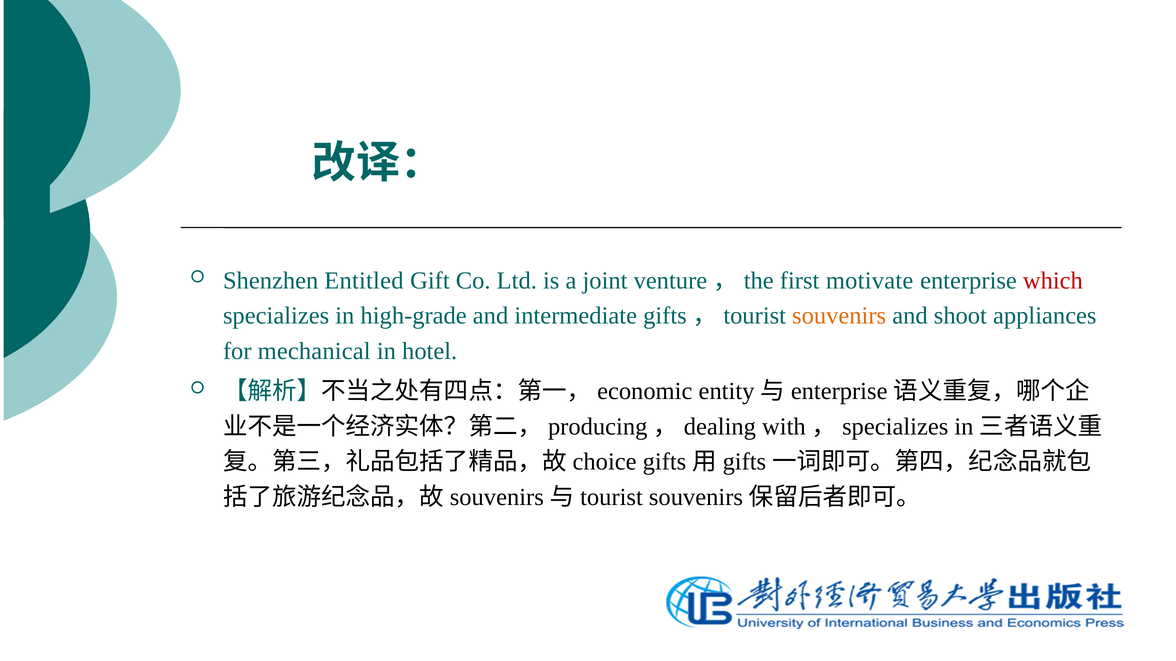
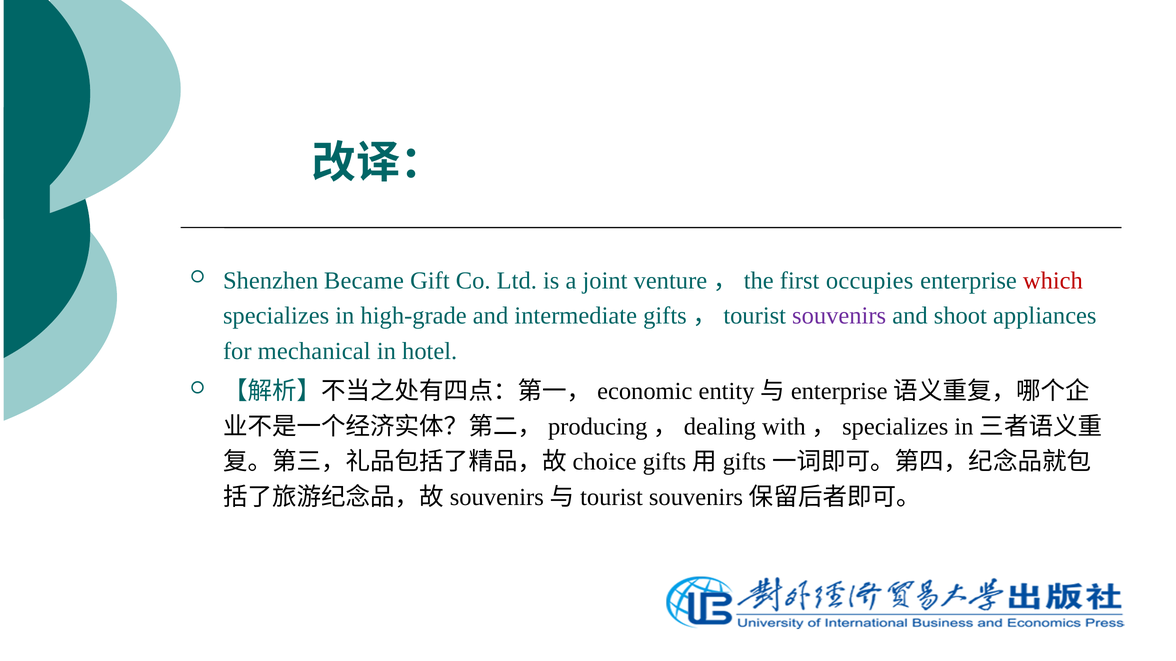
Entitled: Entitled -> Became
motivate: motivate -> occupies
souvenirs colour: orange -> purple
